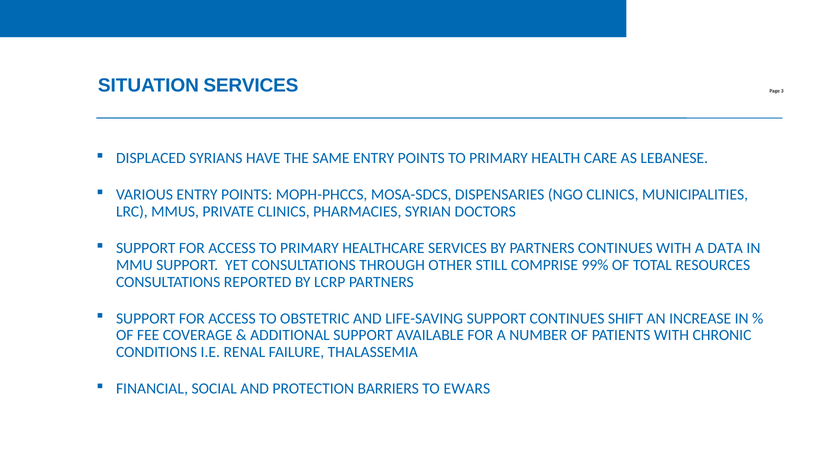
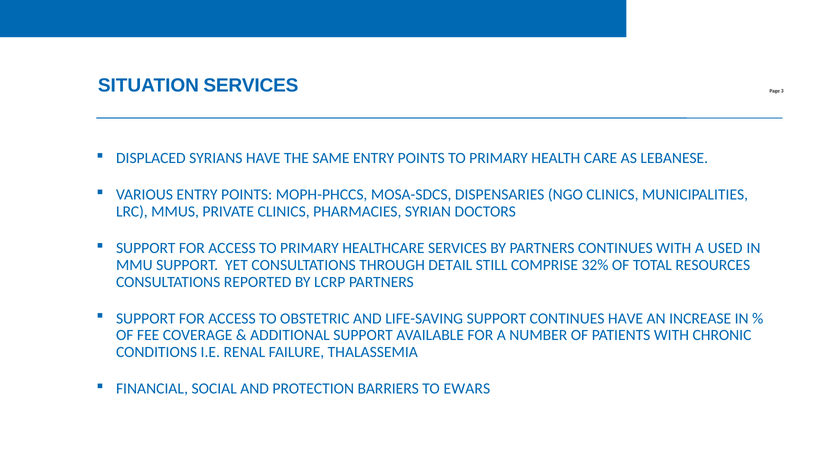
DATA: DATA -> USED
OTHER: OTHER -> DETAIL
99%: 99% -> 32%
CONTINUES SHIFT: SHIFT -> HAVE
